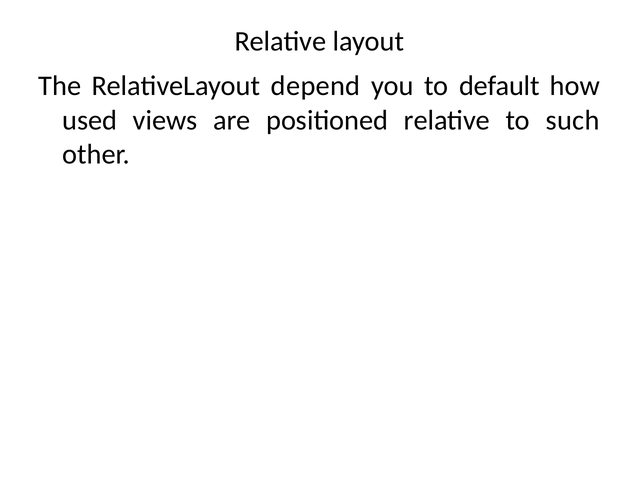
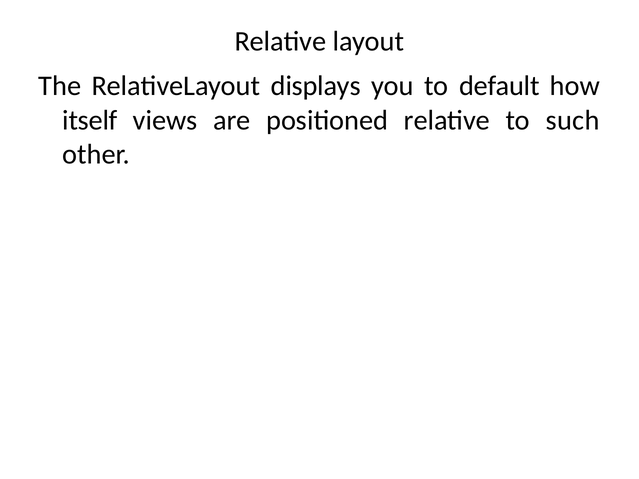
depend: depend -> displays
used: used -> itself
